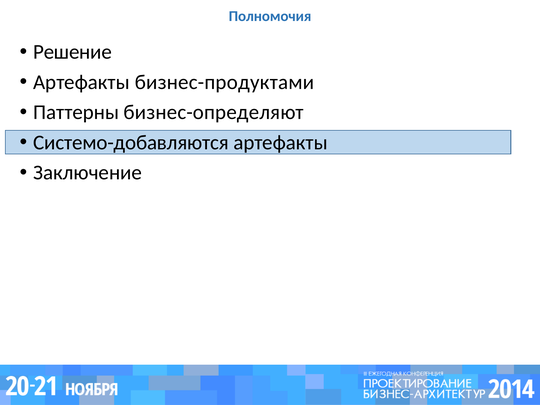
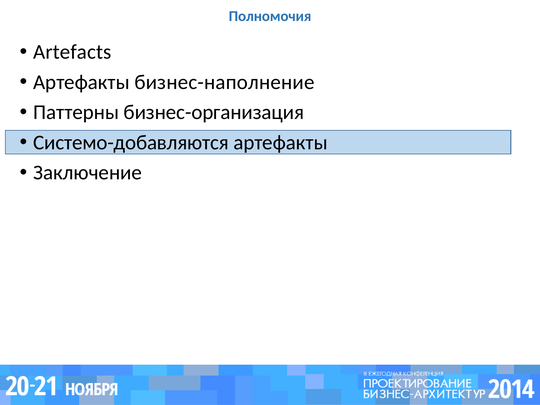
Решение: Решение -> Artefacts
бизнес-продуктами: бизнес-продуктами -> бизнес-наполнение
бизнес-определяют: бизнес-определяют -> бизнес-организация
